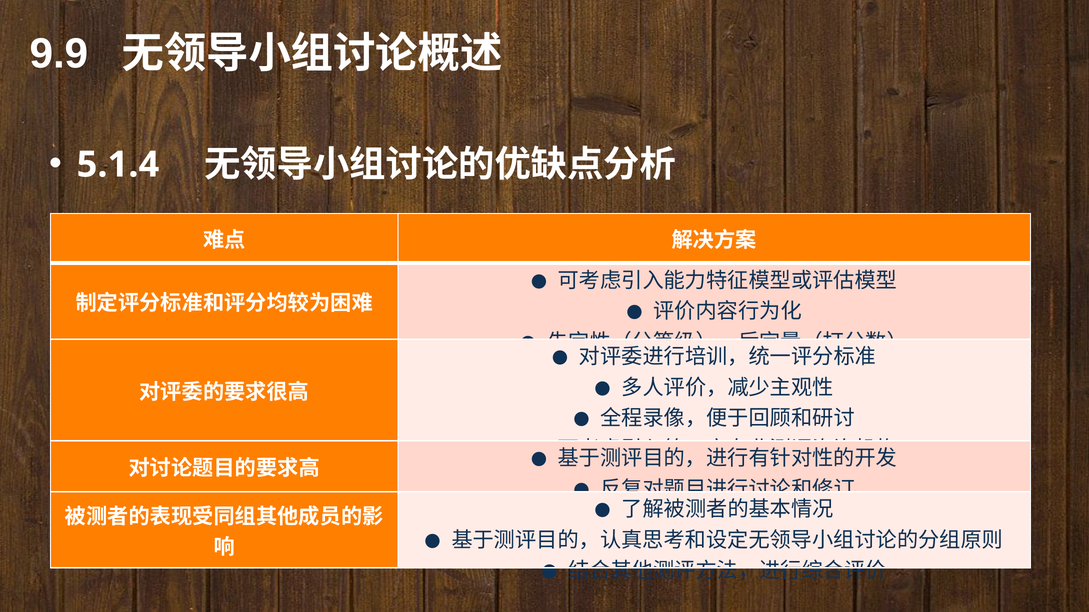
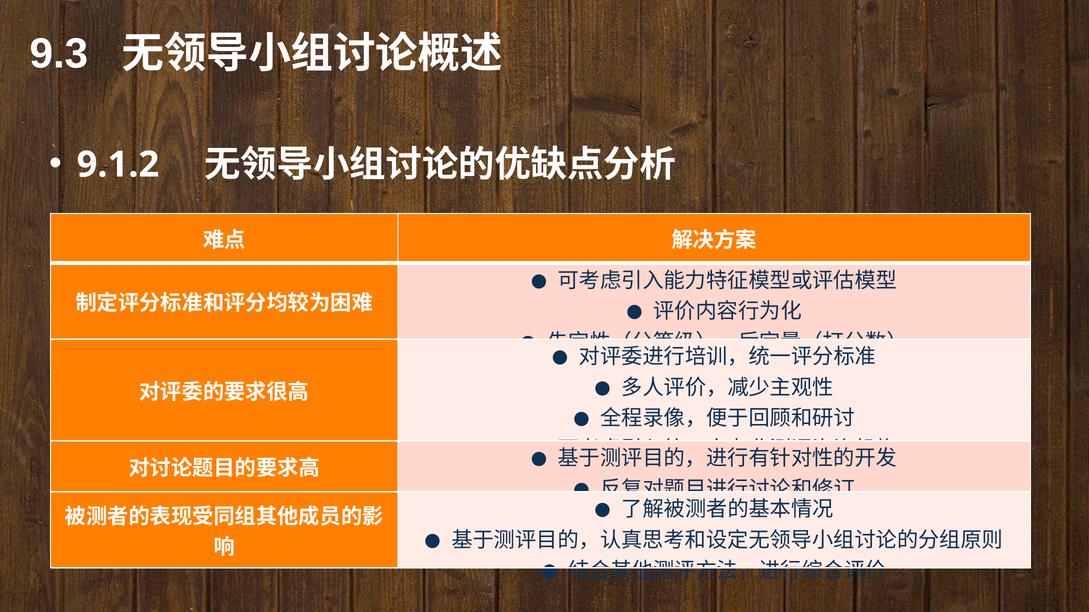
9.9: 9.9 -> 9.3
5.1.4: 5.1.4 -> 9.1.2
